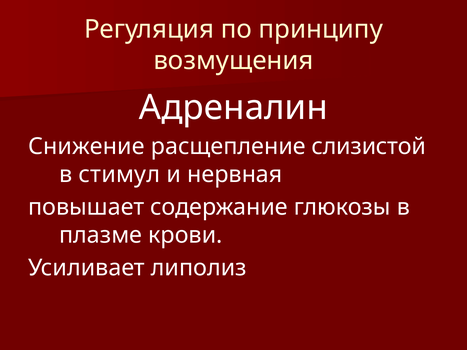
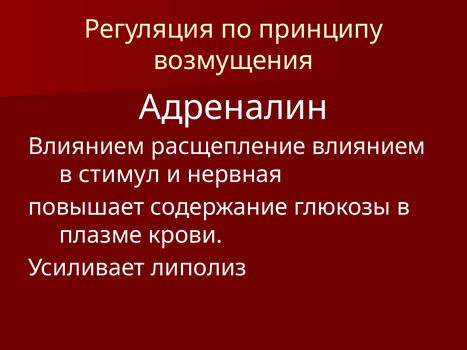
Снижение at (86, 146): Снижение -> Влиянием
расщепление слизистой: слизистой -> влиянием
